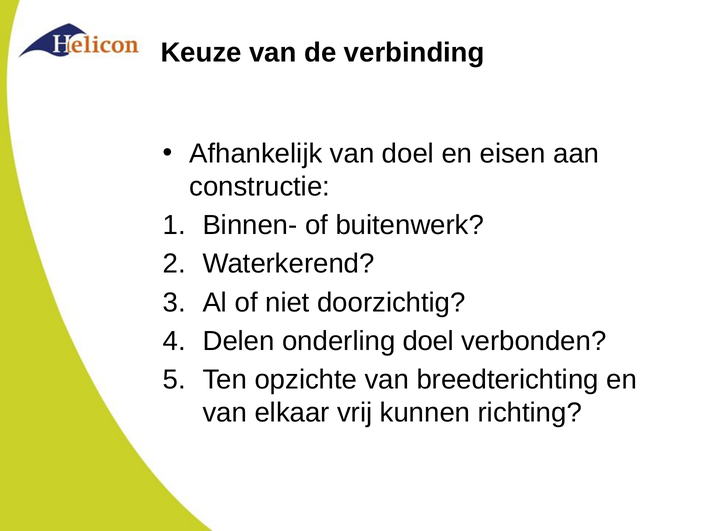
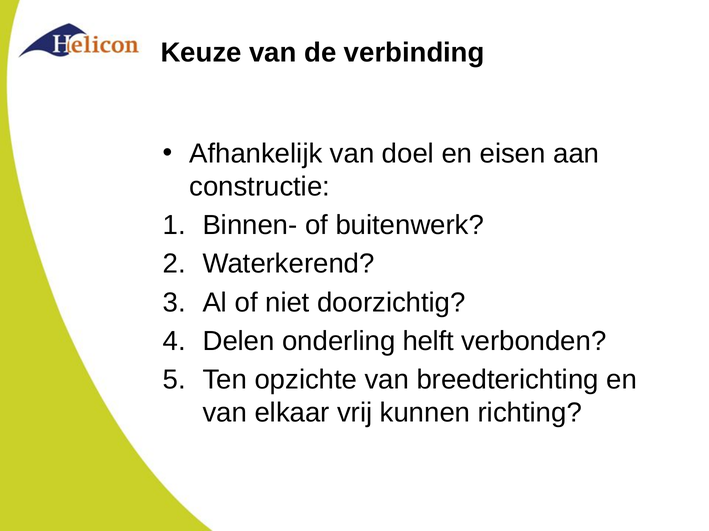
onderling doel: doel -> helft
